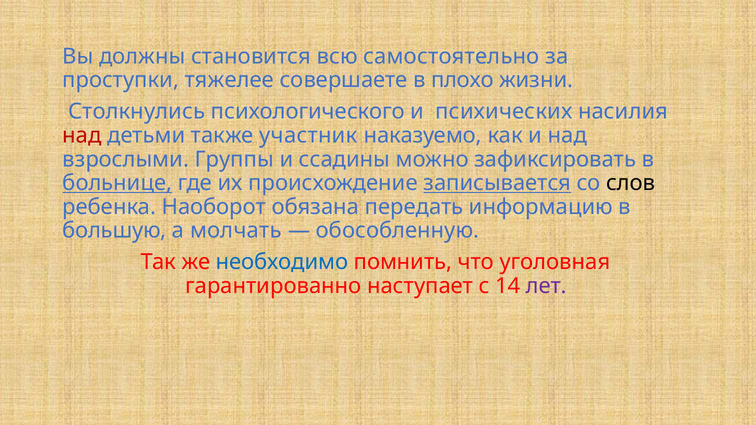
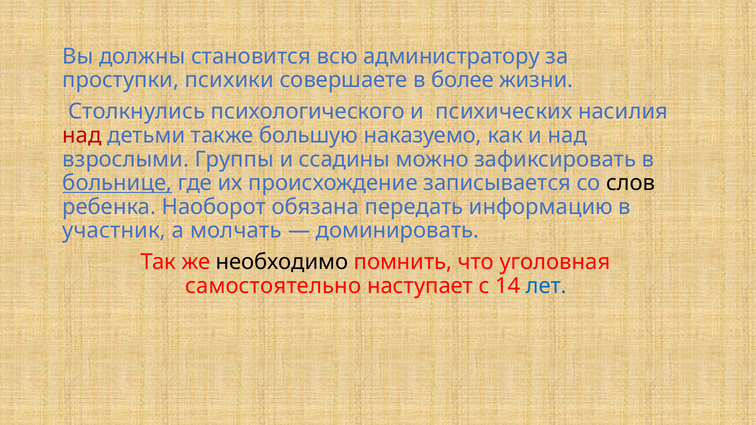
самостоятельно: самостоятельно -> администратору
тяжелее: тяжелее -> психики
плохо: плохо -> более
участник: участник -> большую
записывается underline: present -> none
большую: большую -> участник
обособленную: обособленную -> доминировать
необходимо colour: blue -> black
гарантированно: гарантированно -> самостоятельно
лет colour: purple -> blue
